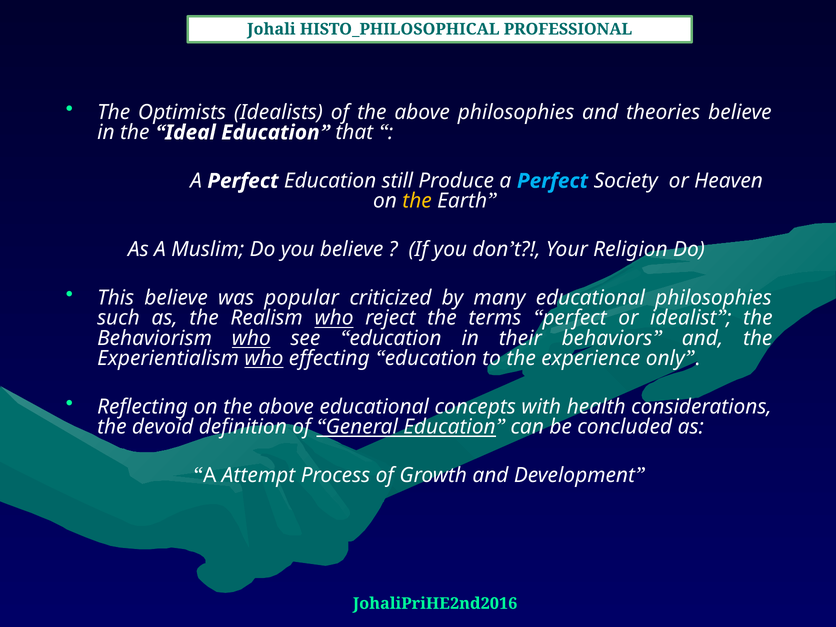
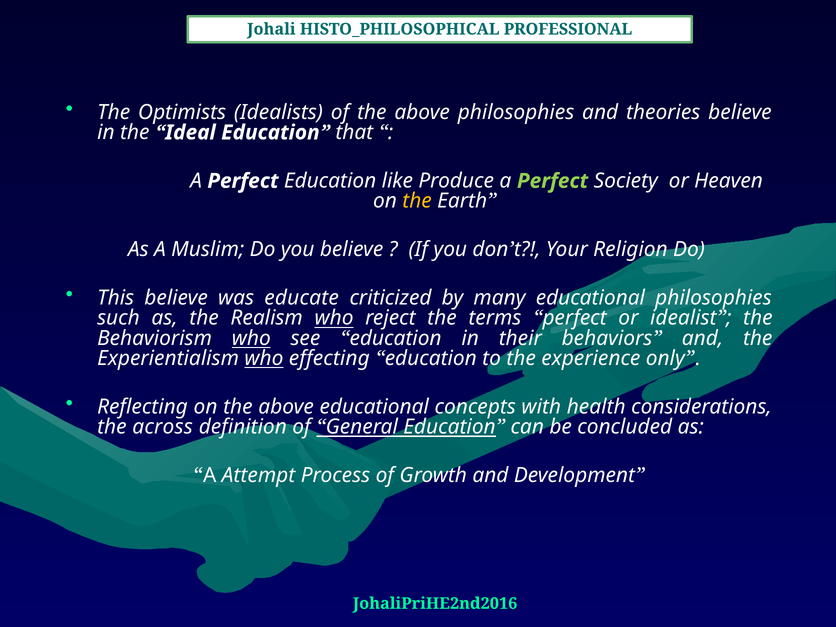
still: still -> like
Perfect at (553, 181) colour: light blue -> light green
popular: popular -> educate
devoid: devoid -> across
